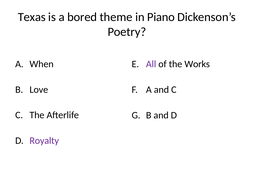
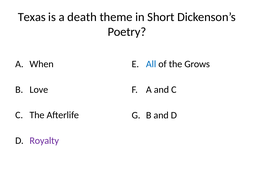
bored: bored -> death
Piano: Piano -> Short
All colour: purple -> blue
Works: Works -> Grows
